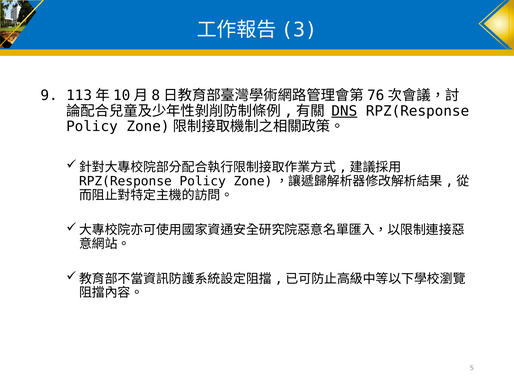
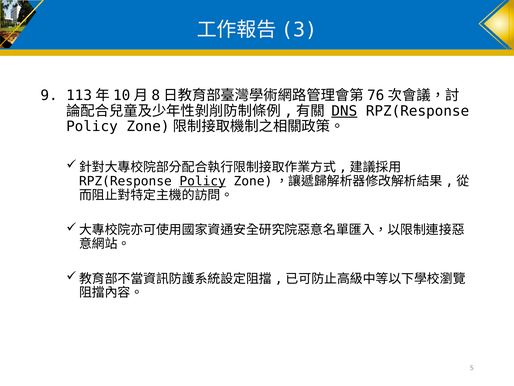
Policy at (203, 181) underline: none -> present
